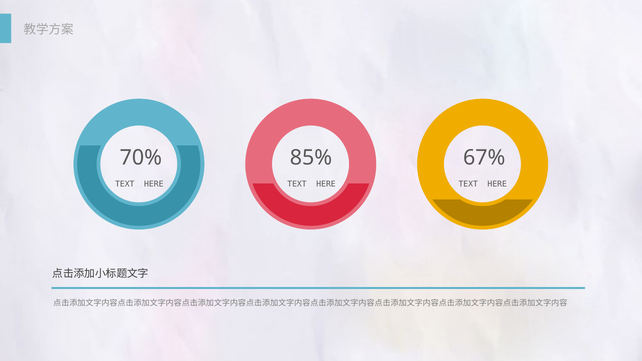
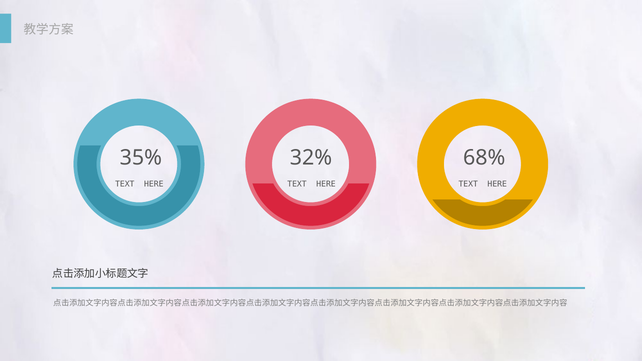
70%: 70% -> 35%
85%: 85% -> 32%
67%: 67% -> 68%
